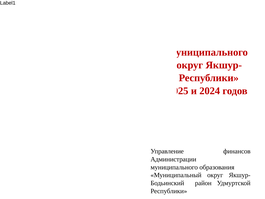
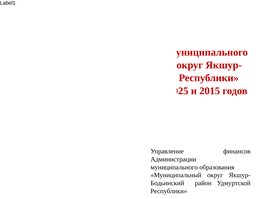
и 2024: 2024 -> 2015
